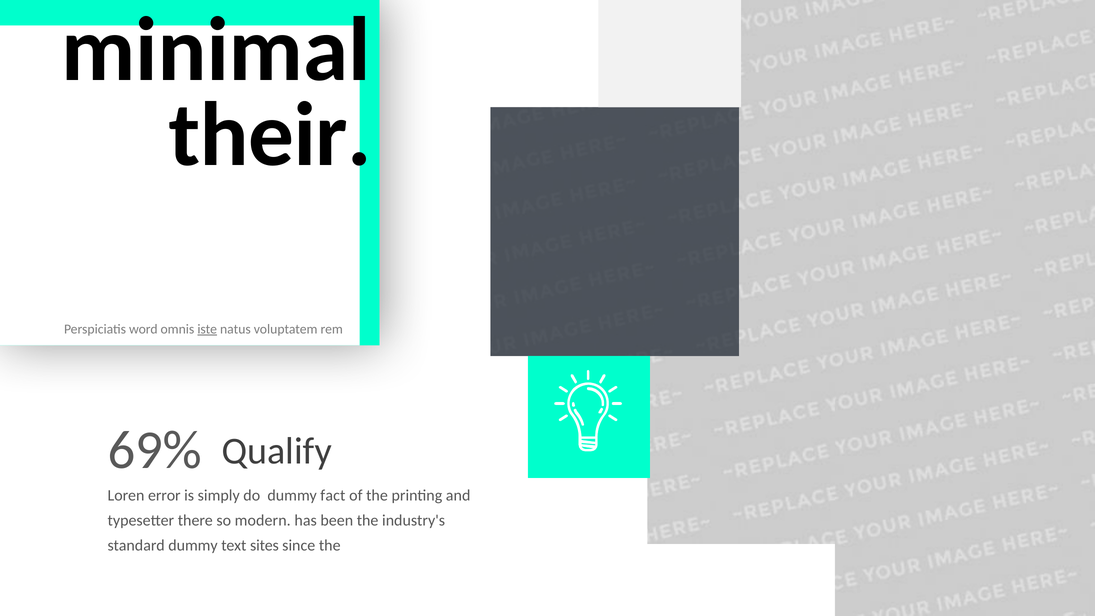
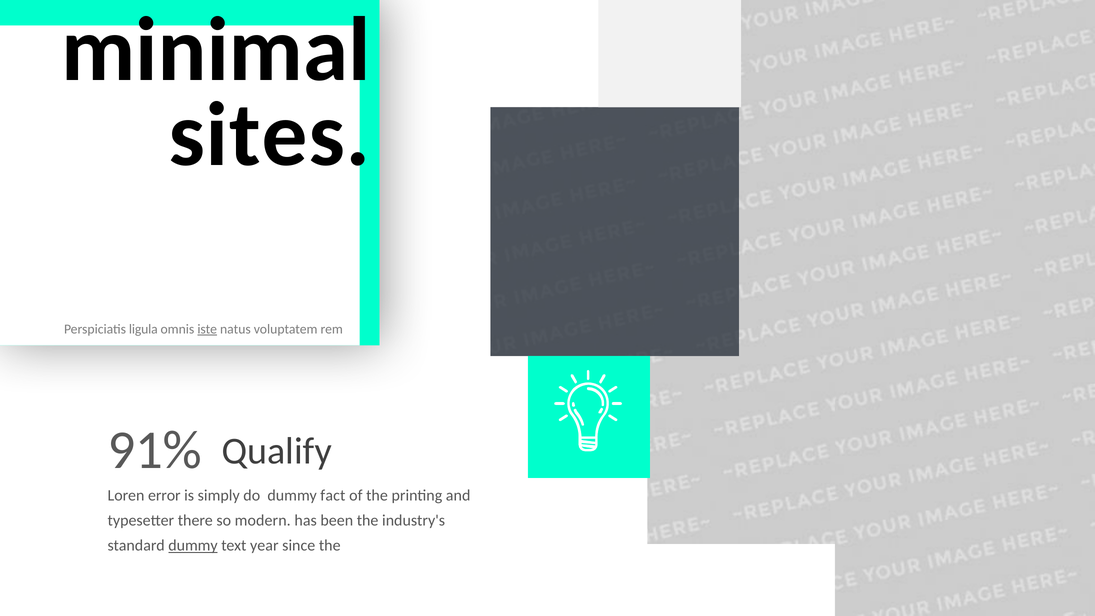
their: their -> sites
word: word -> ligula
69%: 69% -> 91%
dummy at (193, 545) underline: none -> present
sites: sites -> year
